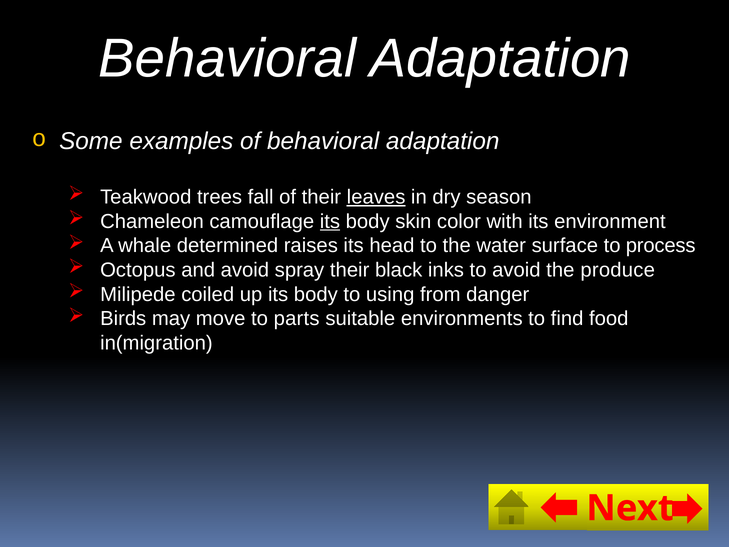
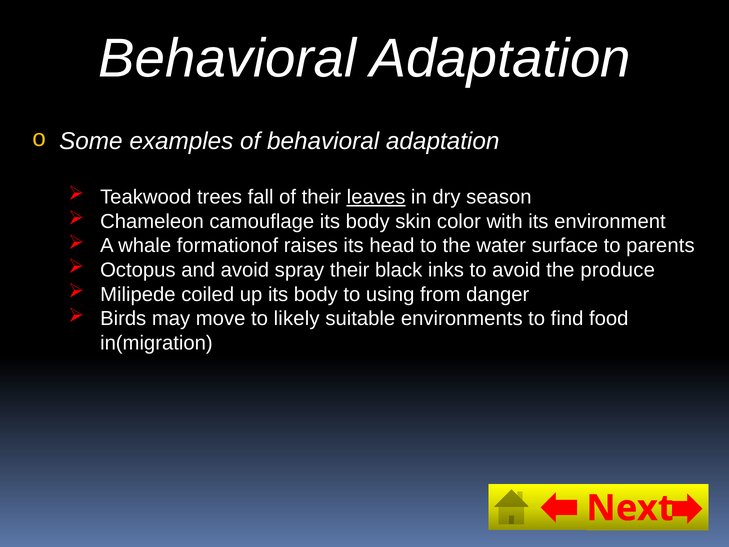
its at (330, 221) underline: present -> none
determined: determined -> formationof
process: process -> parents
parts: parts -> likely
